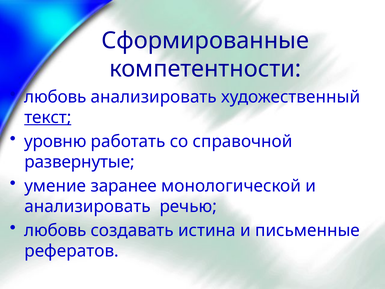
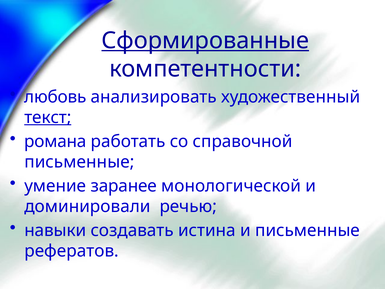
Сформированные underline: none -> present
уровню: уровню -> романа
развернутые at (79, 162): развернутые -> письменные
анализировать at (87, 206): анализировать -> доминировали
любовь at (55, 230): любовь -> навыки
